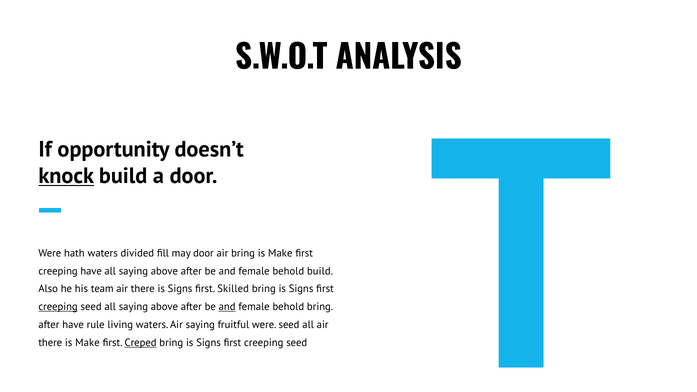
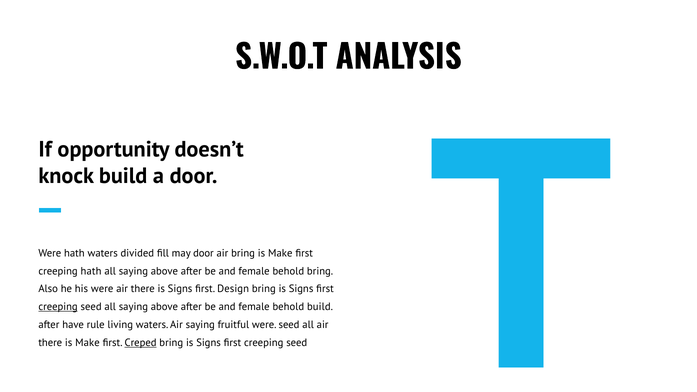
knock underline: present -> none
creeping have: have -> hath
behold build: build -> bring
his team: team -> were
Skilled: Skilled -> Design
and at (227, 307) underline: present -> none
behold bring: bring -> build
